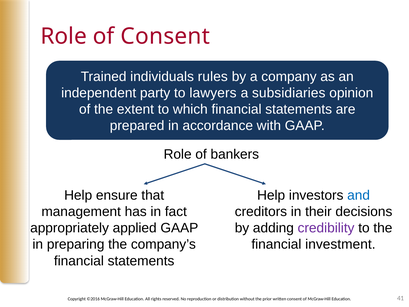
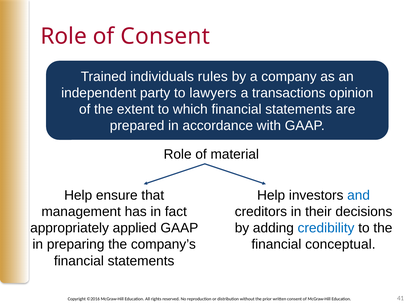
subsidiaries: subsidiaries -> transactions
bankers: bankers -> material
credibility colour: purple -> blue
investment: investment -> conceptual
